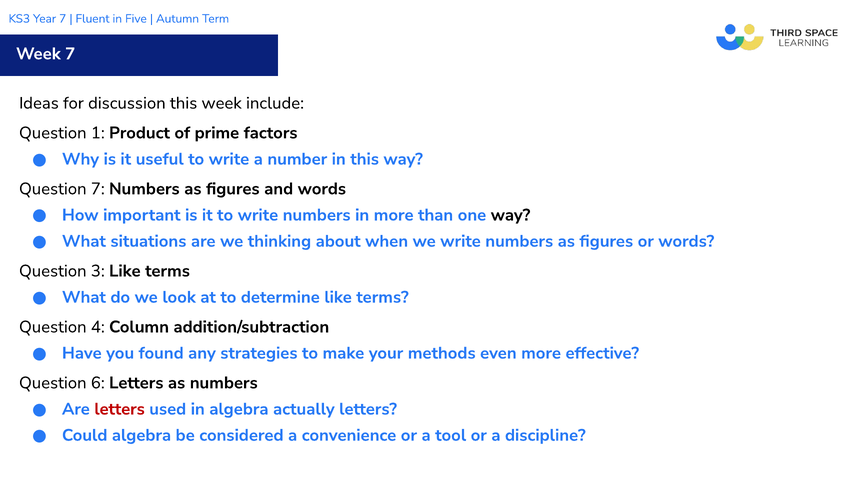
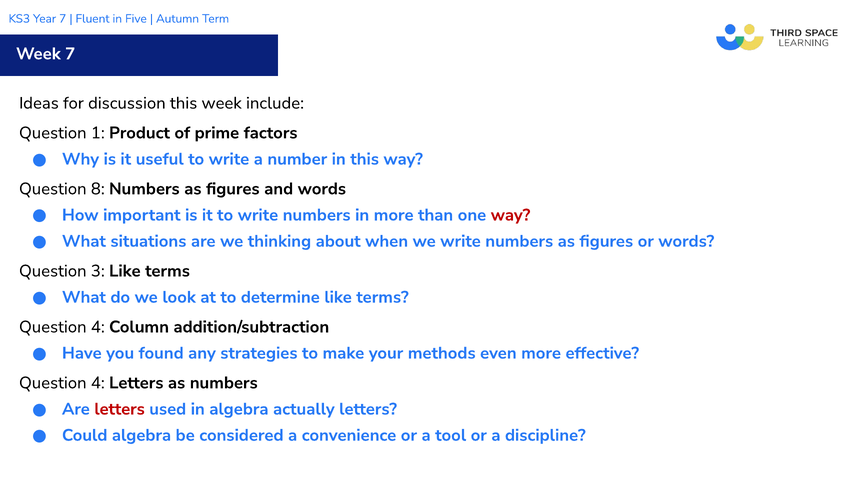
Question 7: 7 -> 8
way at (511, 215) colour: black -> red
6 at (98, 383): 6 -> 4
